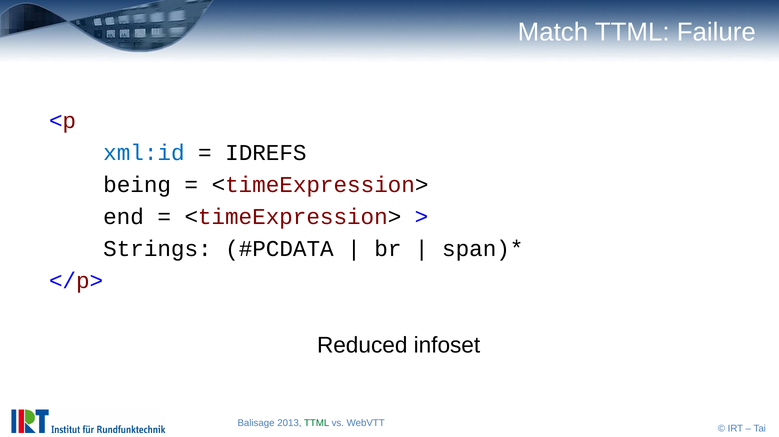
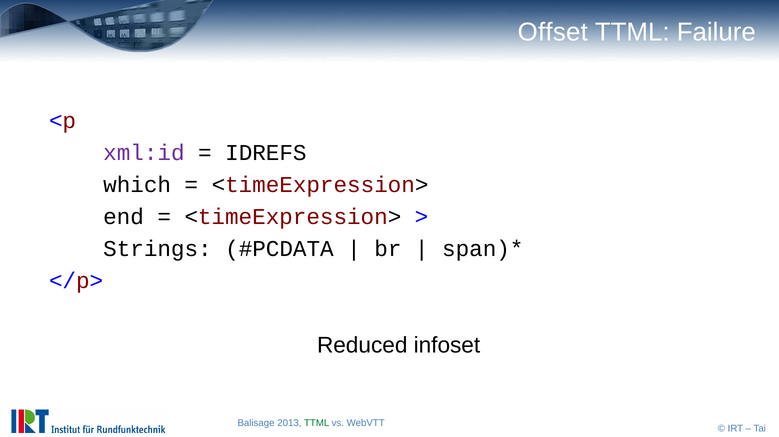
Match: Match -> Offset
xml:id colour: blue -> purple
being: being -> which
